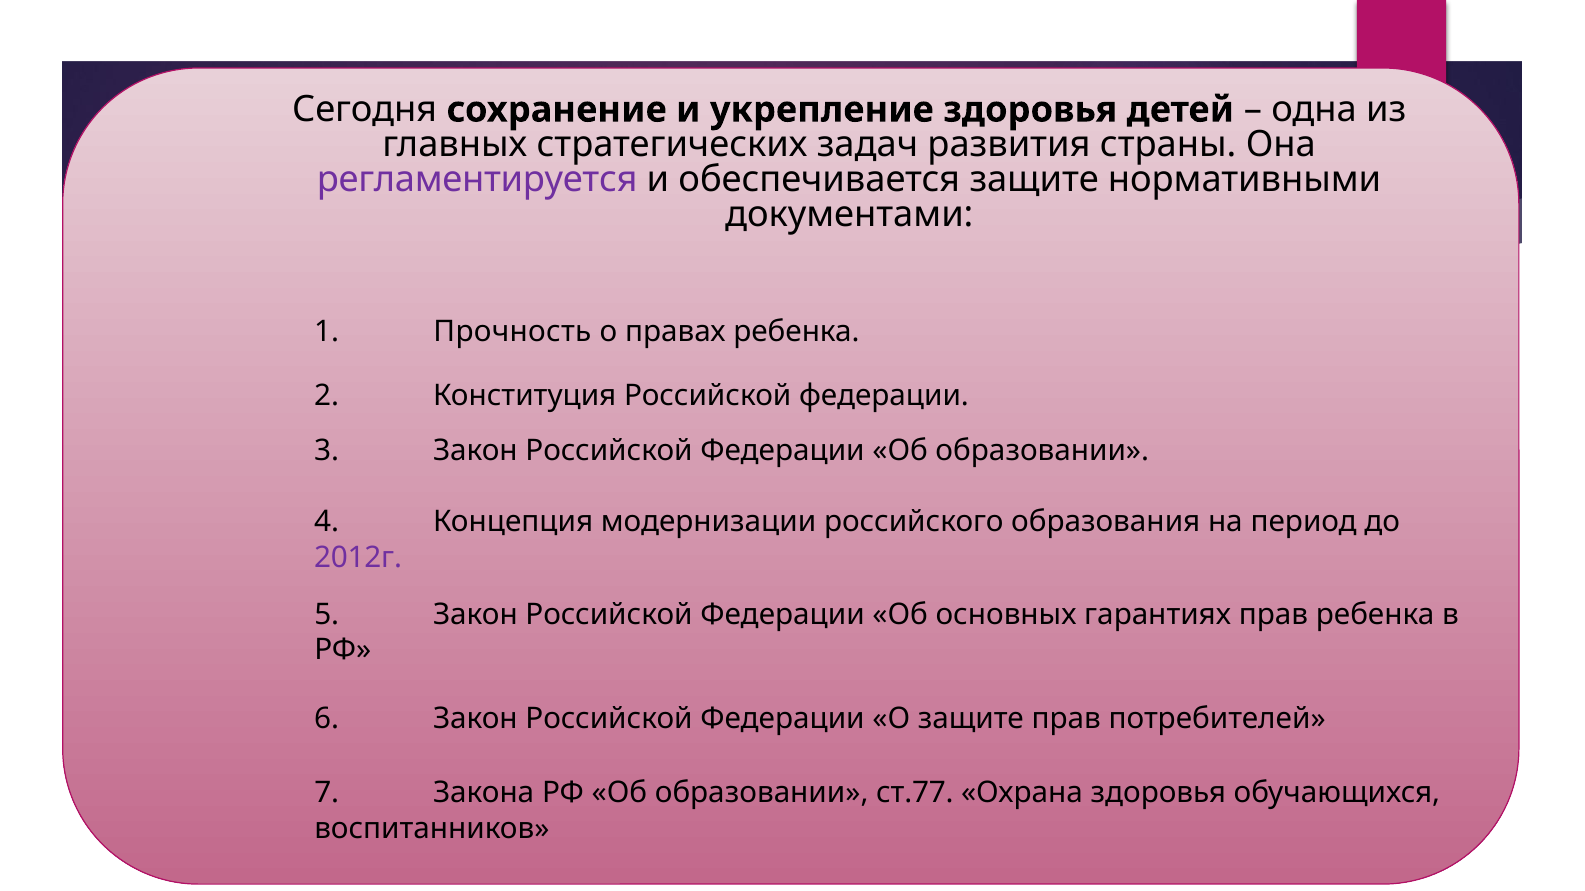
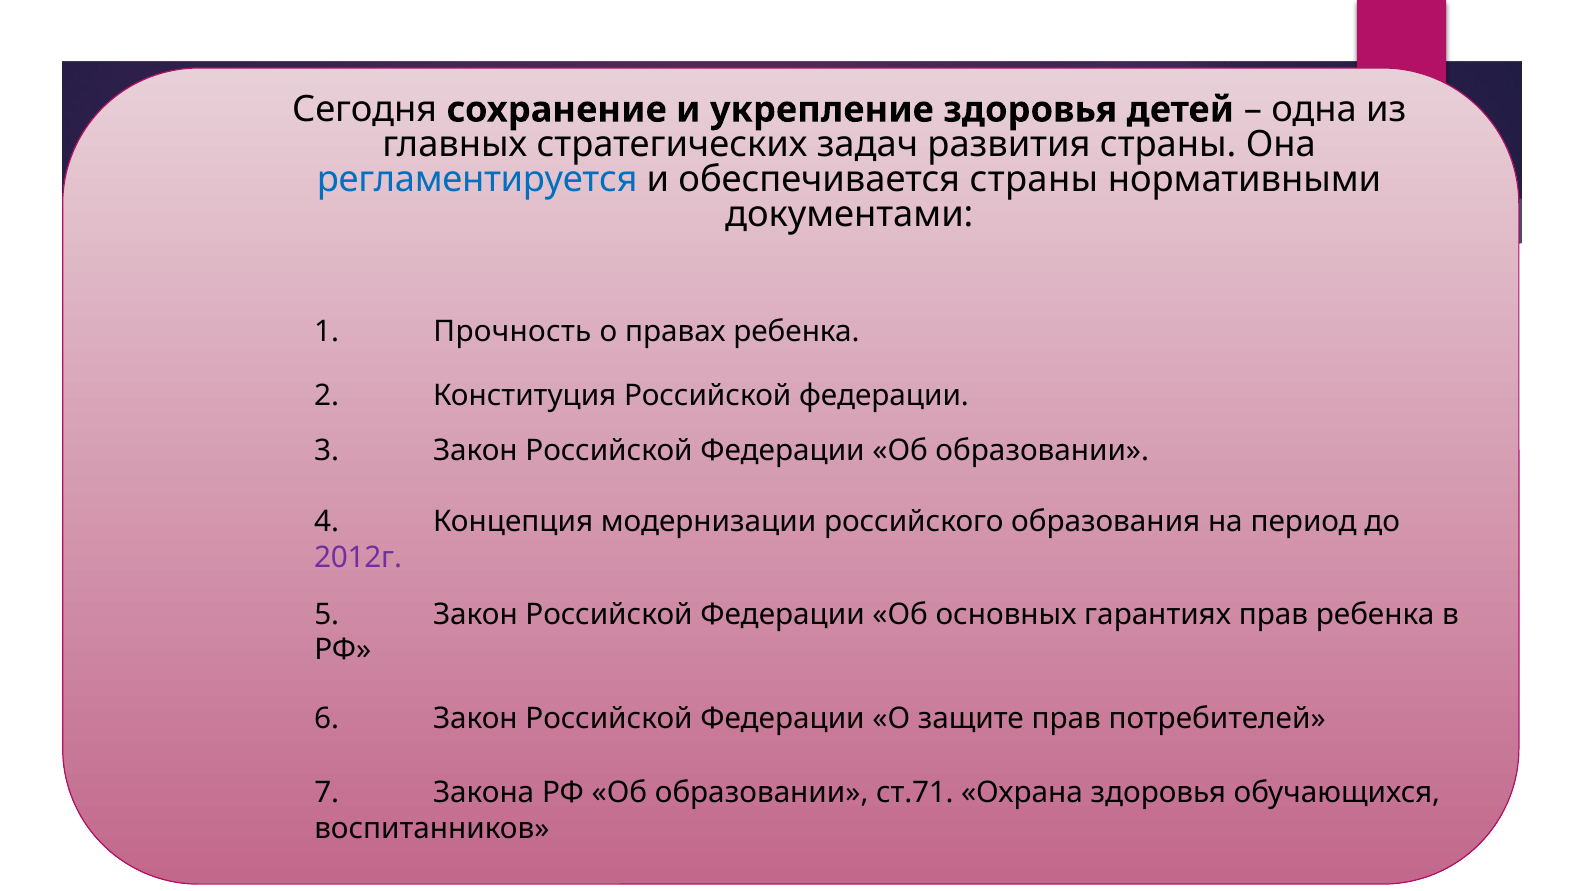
регламентируется colour: purple -> blue
обеспечивается защите: защите -> страны
ст.77: ст.77 -> ст.71
